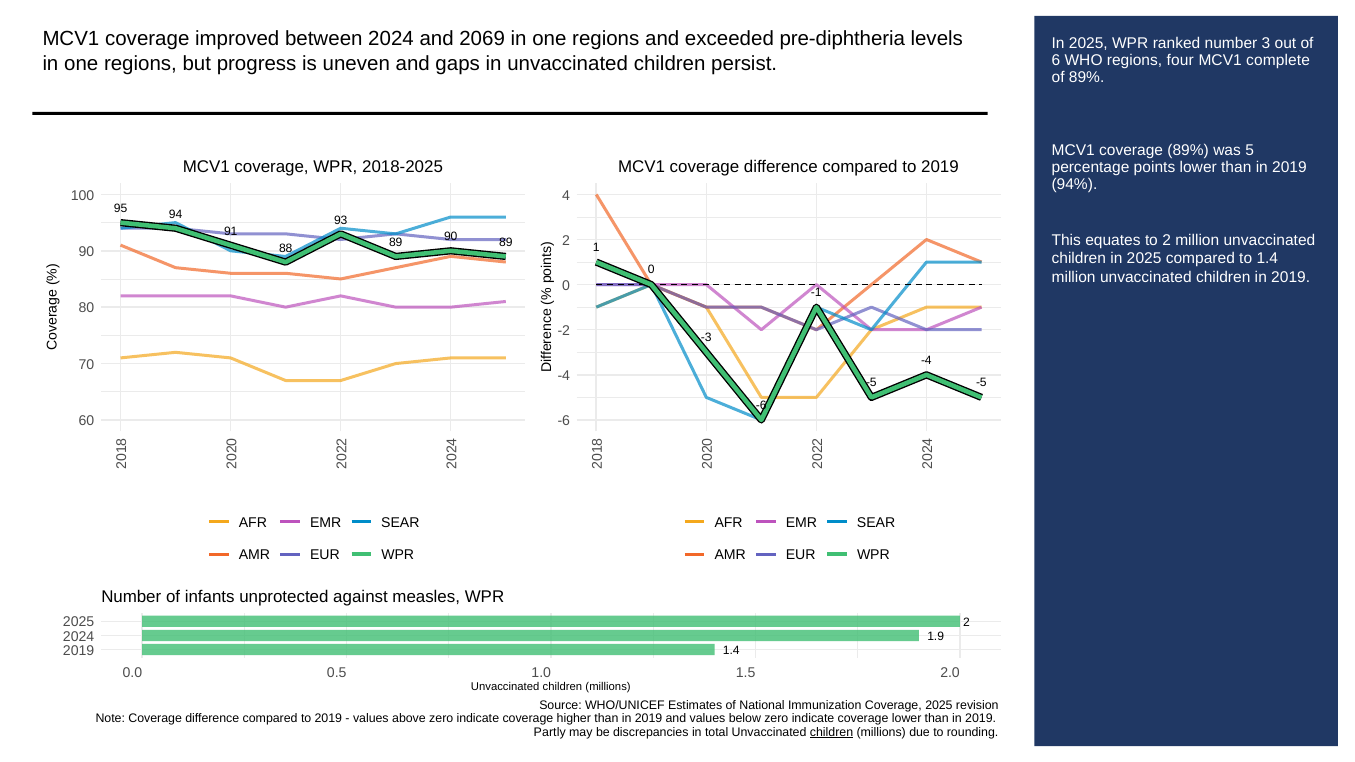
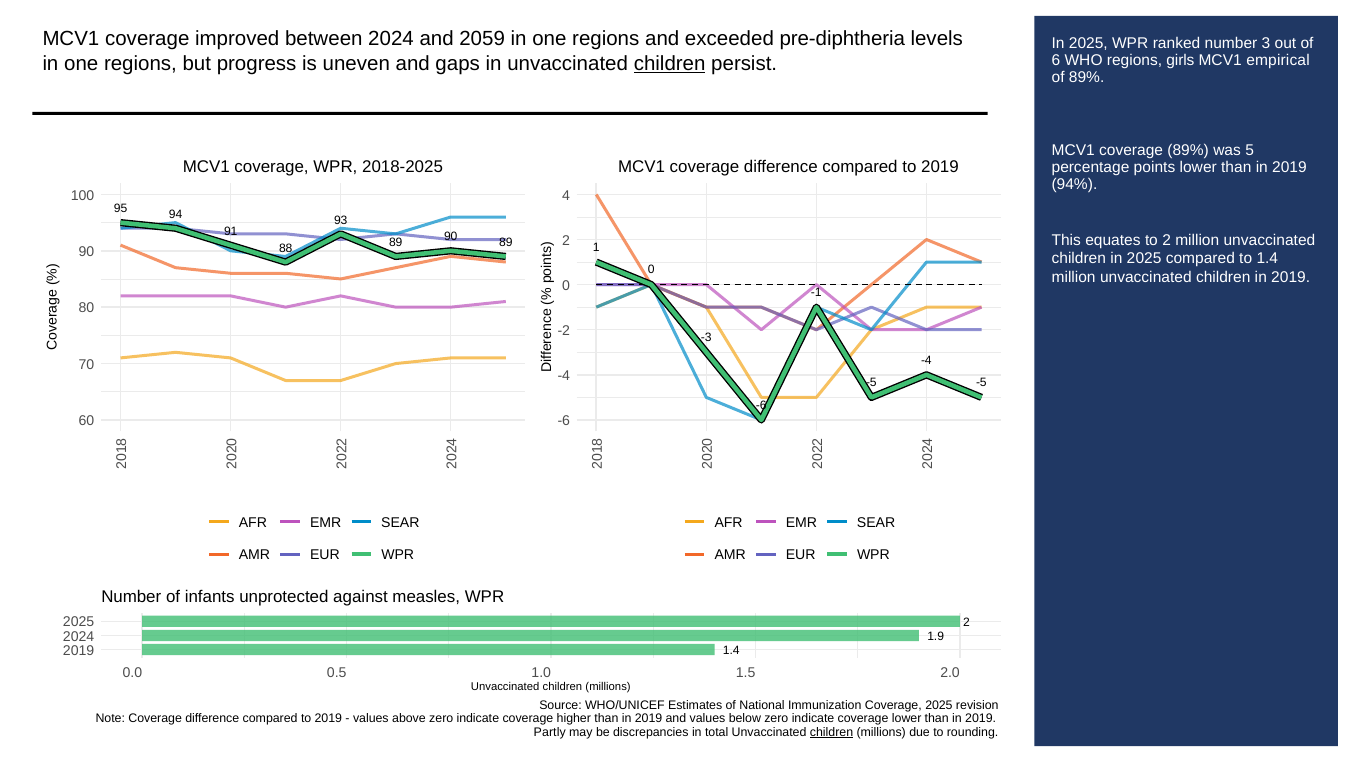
2069: 2069 -> 2059
four: four -> girls
complete: complete -> empirical
children at (670, 64) underline: none -> present
